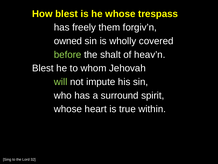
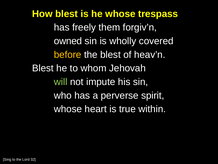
before colour: light green -> yellow
the shalt: shalt -> blest
surround: surround -> perverse
